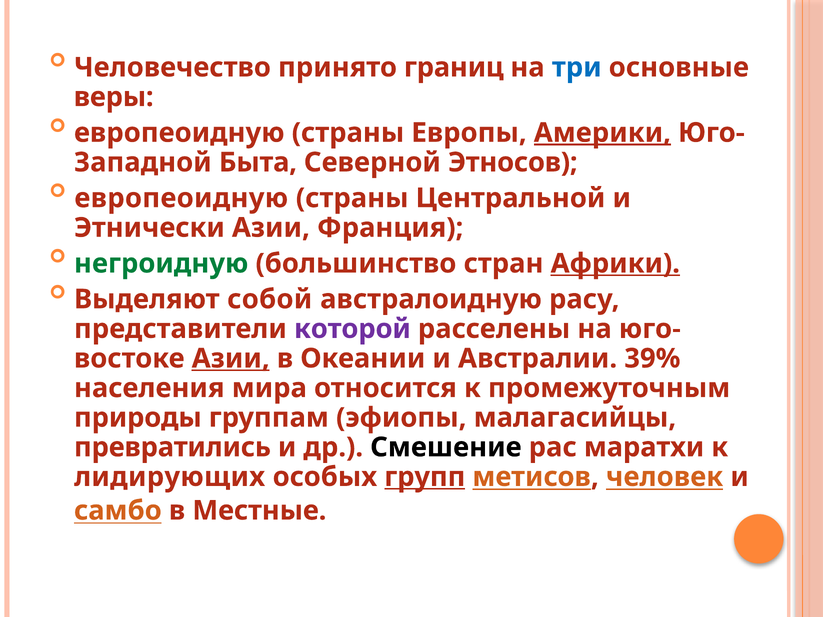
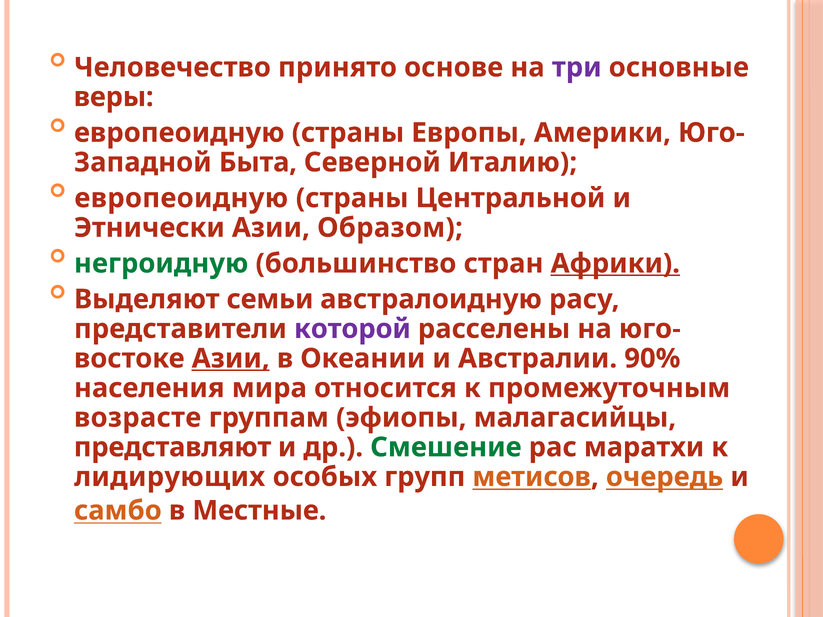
границ: границ -> основе
три colour: blue -> purple
Америки underline: present -> none
Этносов: Этносов -> Италию
Франция: Франция -> Образом
собой: собой -> семьи
39%: 39% -> 90%
природы: природы -> возрасте
превратились: превратились -> представляют
Смешение colour: black -> green
групп underline: present -> none
человек: человек -> очередь
